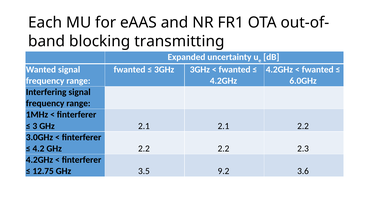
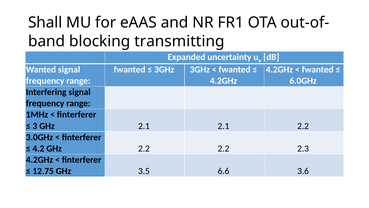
Each: Each -> Shall
9.2: 9.2 -> 6.6
